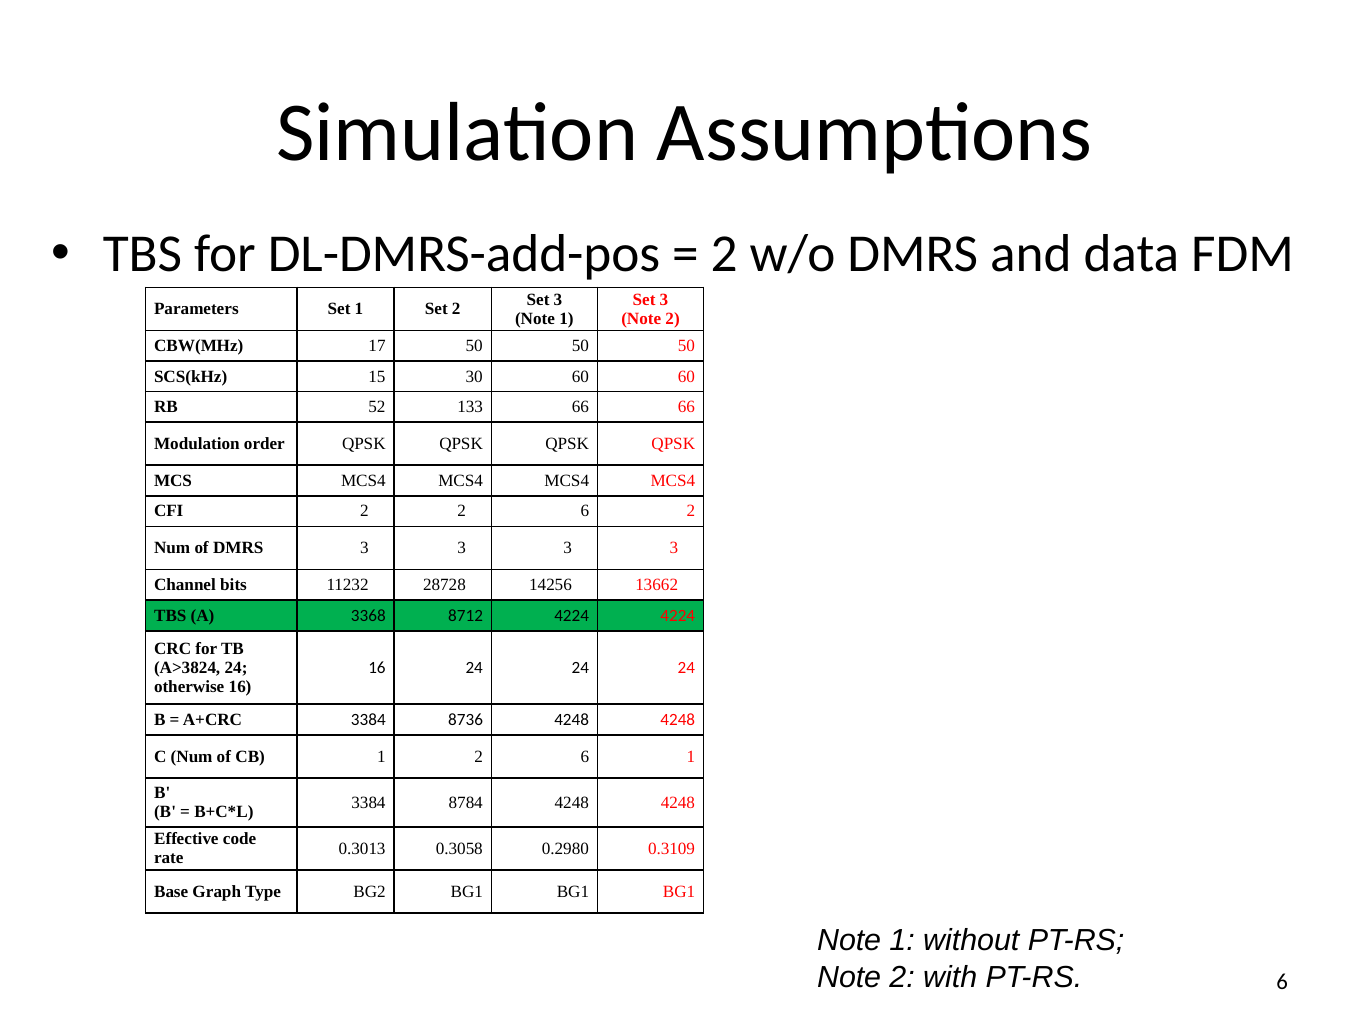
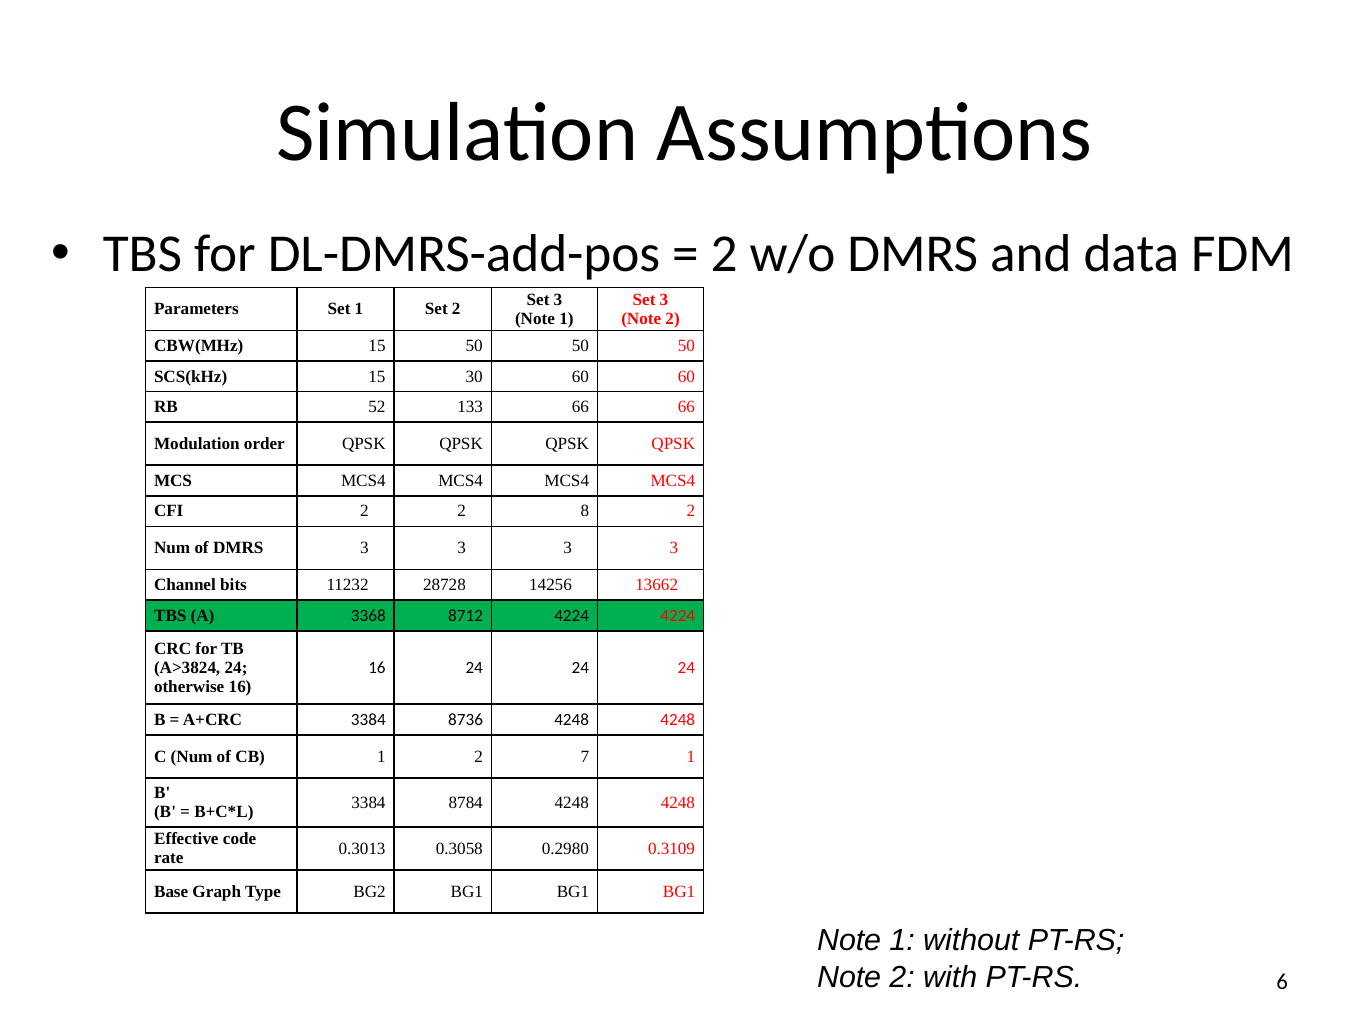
CBW(MHz 17: 17 -> 15
2 2 6: 6 -> 8
1 2 6: 6 -> 7
